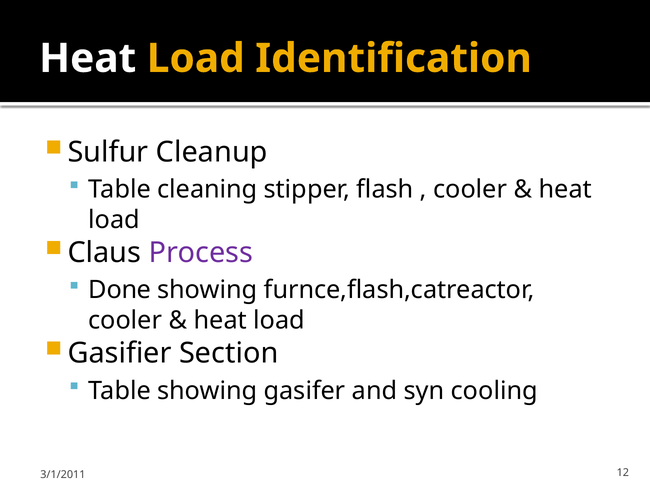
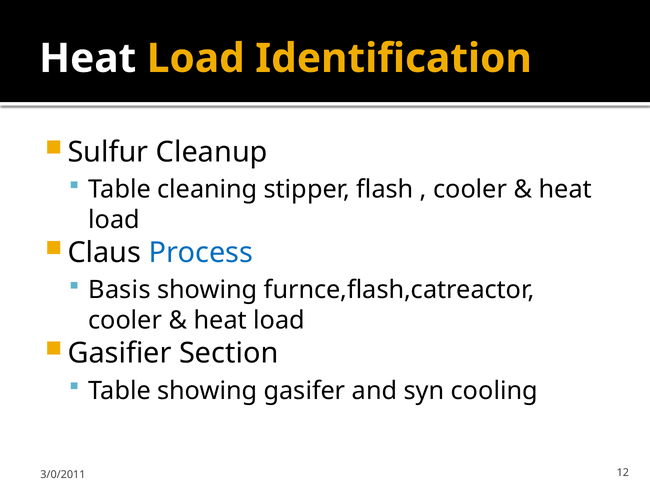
Process colour: purple -> blue
Done: Done -> Basis
3/1/2011: 3/1/2011 -> 3/0/2011
